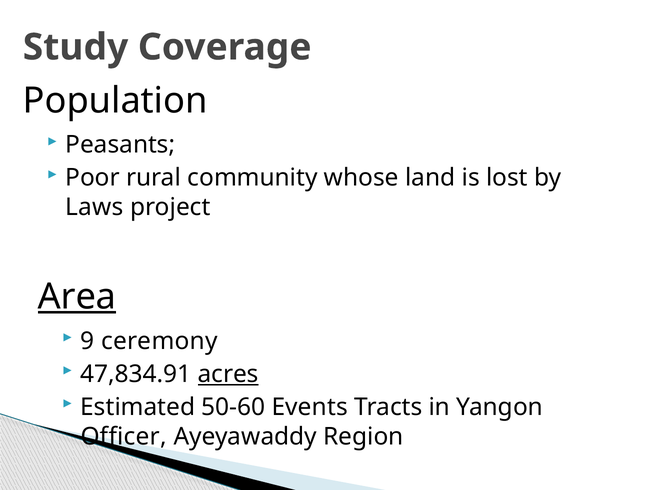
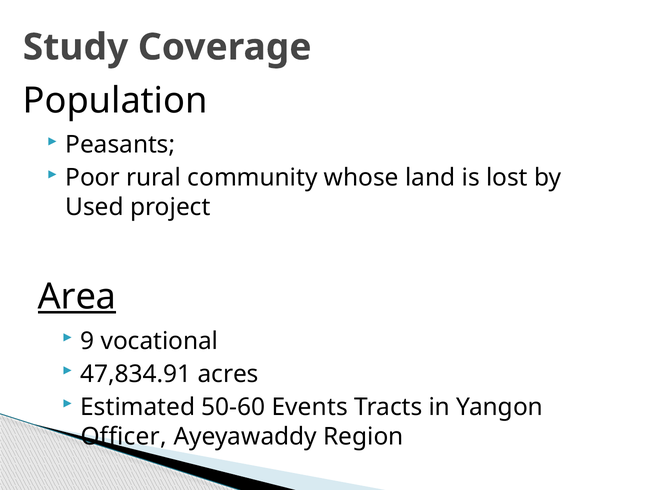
Laws: Laws -> Used
ceremony: ceremony -> vocational
acres underline: present -> none
